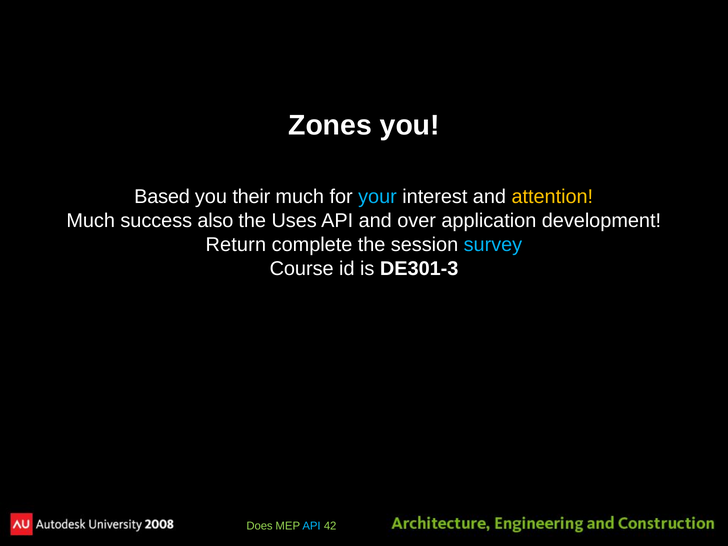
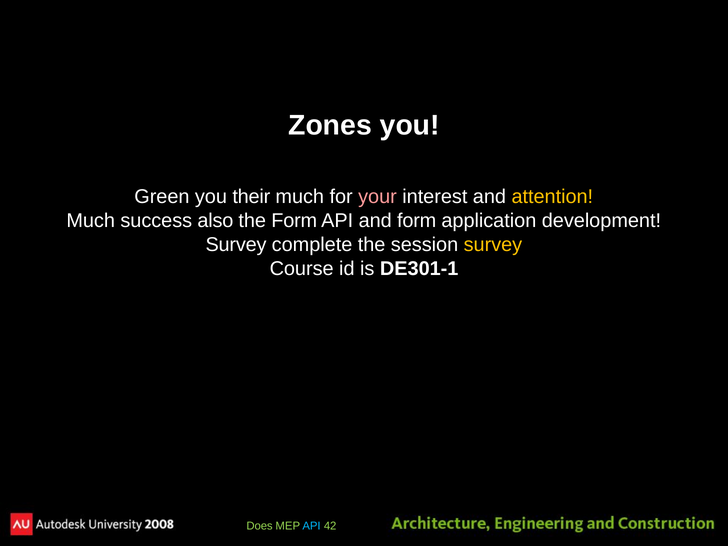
Based: Based -> Green
your colour: light blue -> pink
the Uses: Uses -> Form
and over: over -> form
Return at (236, 245): Return -> Survey
survey at (493, 245) colour: light blue -> yellow
DE301-3: DE301-3 -> DE301-1
